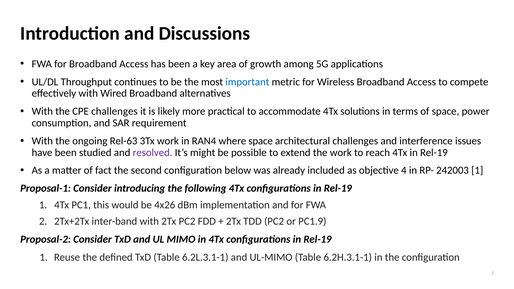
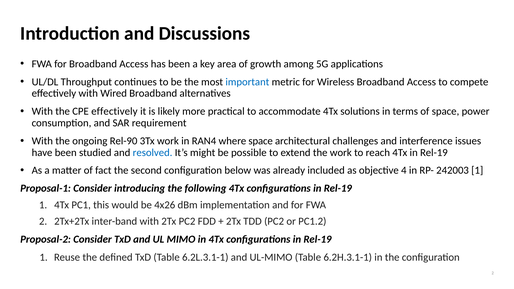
CPE challenges: challenges -> effectively
Rel-63: Rel-63 -> Rel-90
resolved colour: purple -> blue
PC1.9: PC1.9 -> PC1.2
